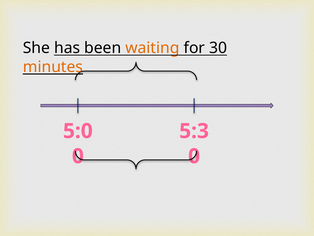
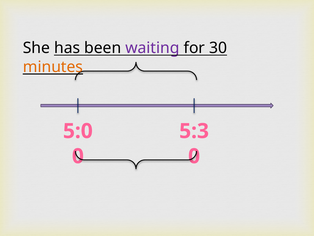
waiting colour: orange -> purple
